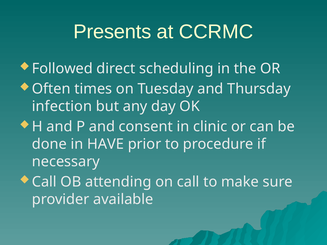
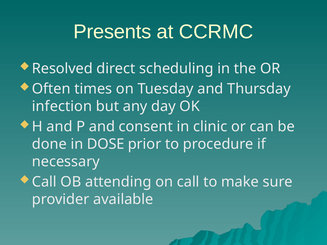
Followed: Followed -> Resolved
HAVE: HAVE -> DOSE
